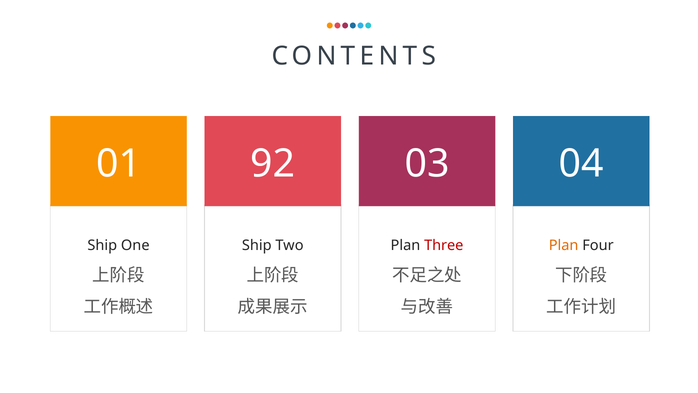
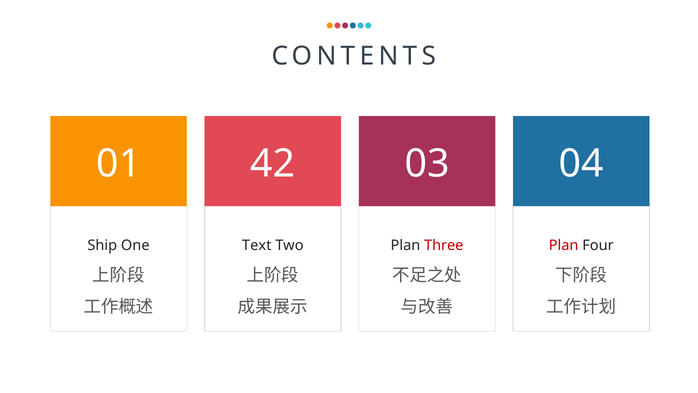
92: 92 -> 42
Ship at (257, 245): Ship -> Text
Plan at (564, 245) colour: orange -> red
